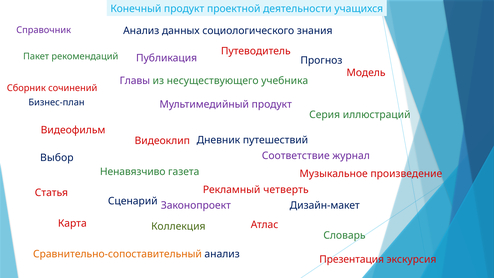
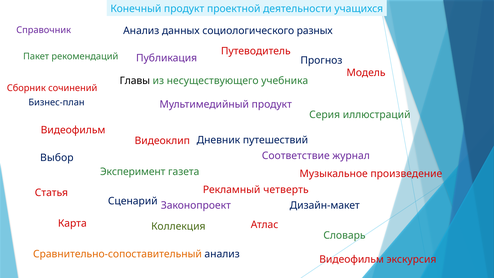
знания: знания -> разных
Главы colour: purple -> black
Ненавязчиво: Ненавязчиво -> Эксперимент
Презентация at (352, 259): Презентация -> Видеофильм
